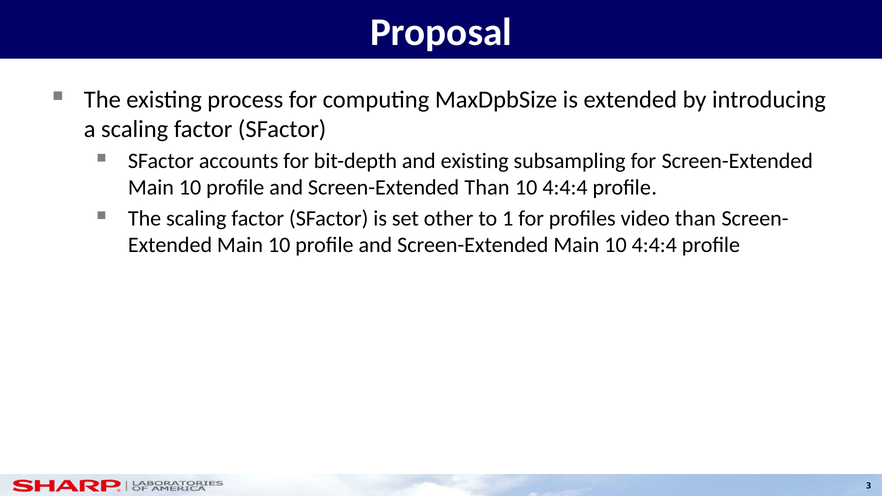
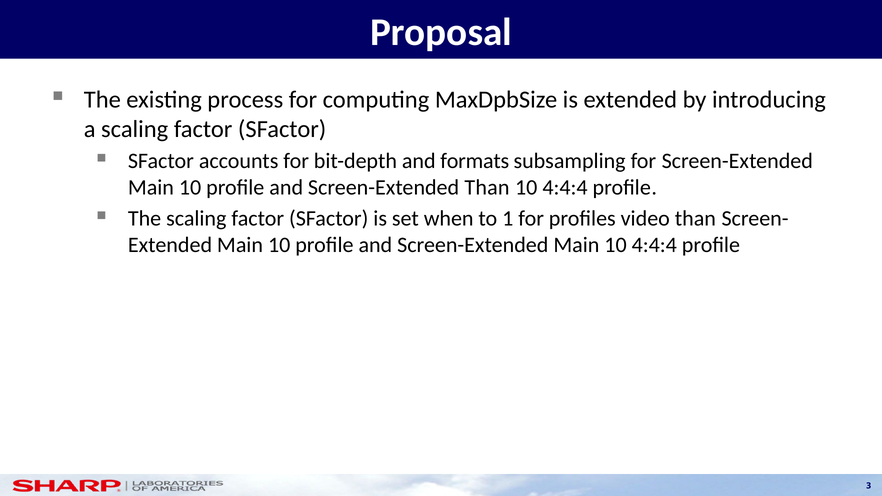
and existing: existing -> formats
other: other -> when
